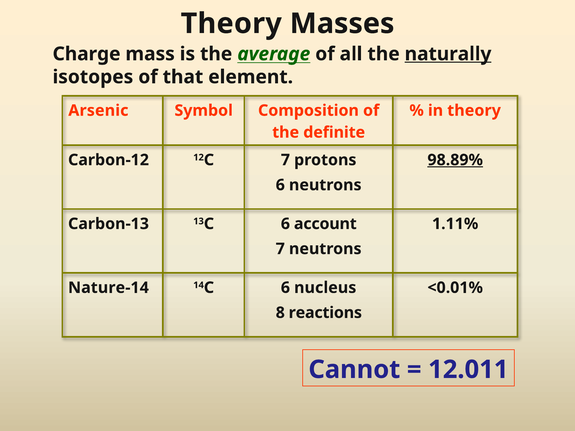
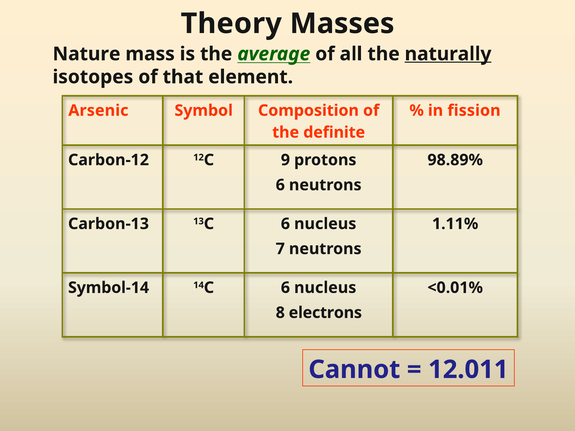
Charge: Charge -> Nature
in theory: theory -> fission
12C 7: 7 -> 9
98.89% underline: present -> none
13C 6 account: account -> nucleus
Nature-14: Nature-14 -> Symbol-14
reactions: reactions -> electrons
